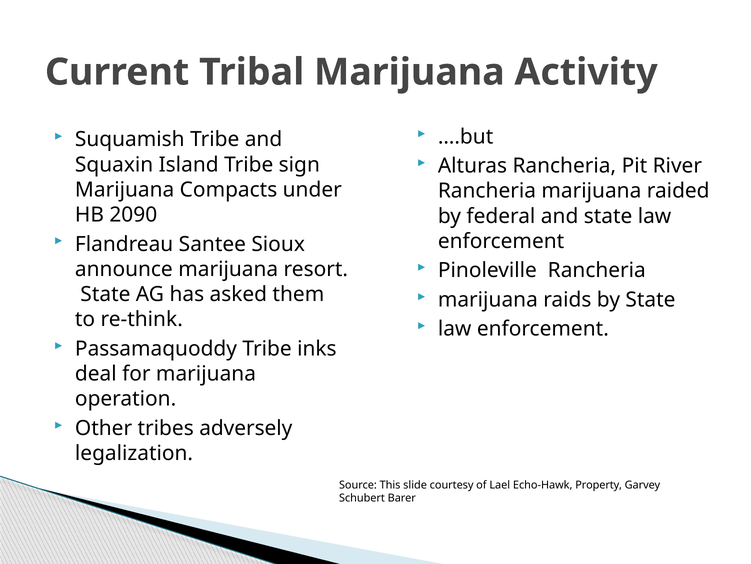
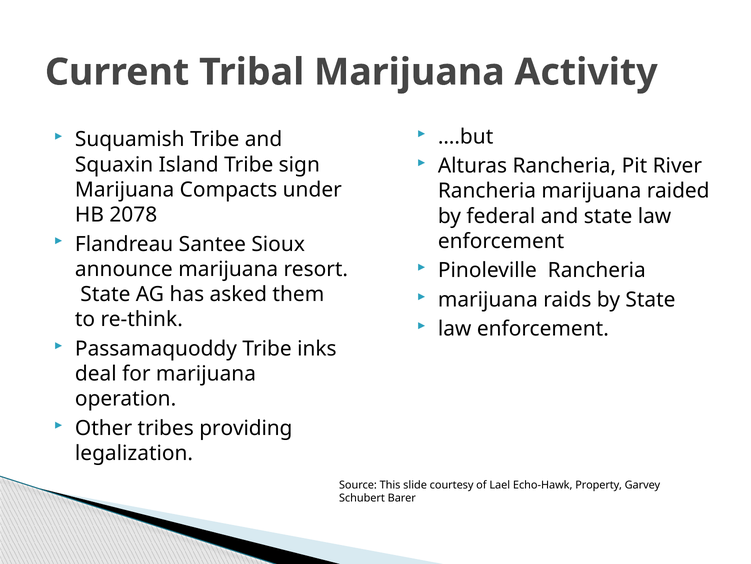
2090: 2090 -> 2078
adversely: adversely -> providing
